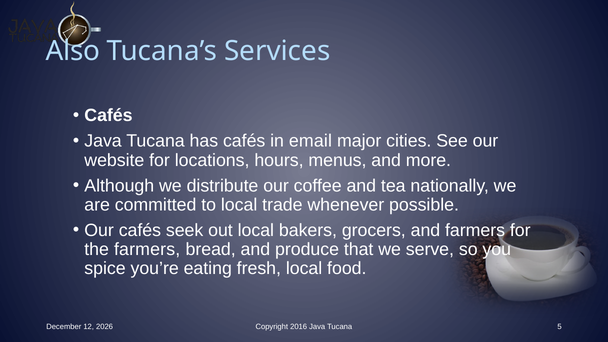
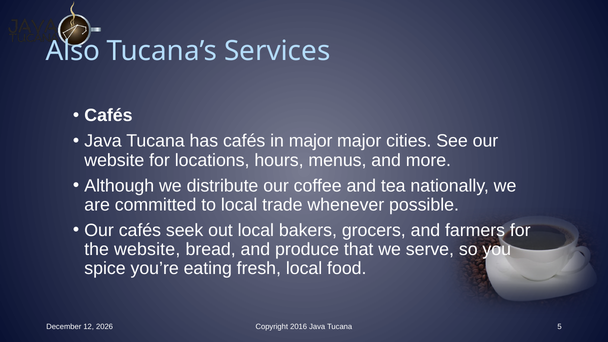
in email: email -> major
the farmers: farmers -> website
